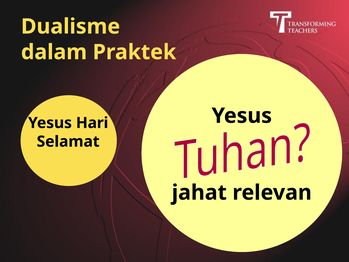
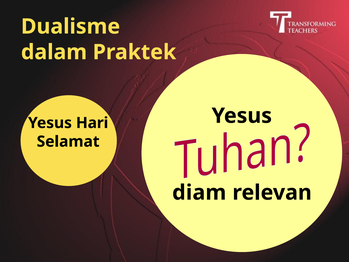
jahat: jahat -> diam
